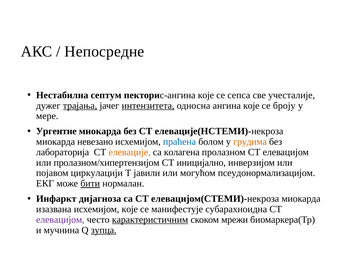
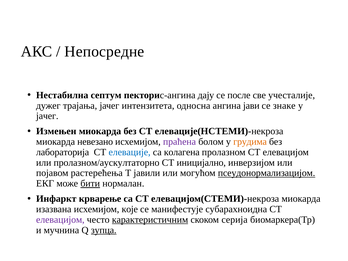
пекторис-ангина које: које -> дају
сепса: сепса -> после
трајања underline: present -> none
интензитета underline: present -> none
ангина које: које -> јави
броју: броју -> знаке
мере at (47, 116): мере -> јачег
Ургентне: Ургентне -> Измењен
праћена colour: blue -> purple
елевације colour: orange -> blue
пролазном/хипертензијом: пролазном/хипертензијом -> пролазном/аускултаторно
циркулацији: циркулацији -> растерећења
псеудонормализацијом underline: none -> present
дијагноза: дијагноза -> крварење
мрежи: мрежи -> серија
